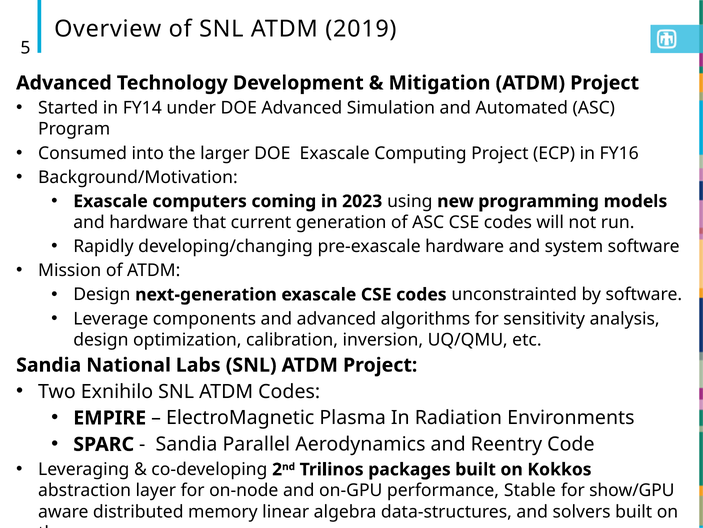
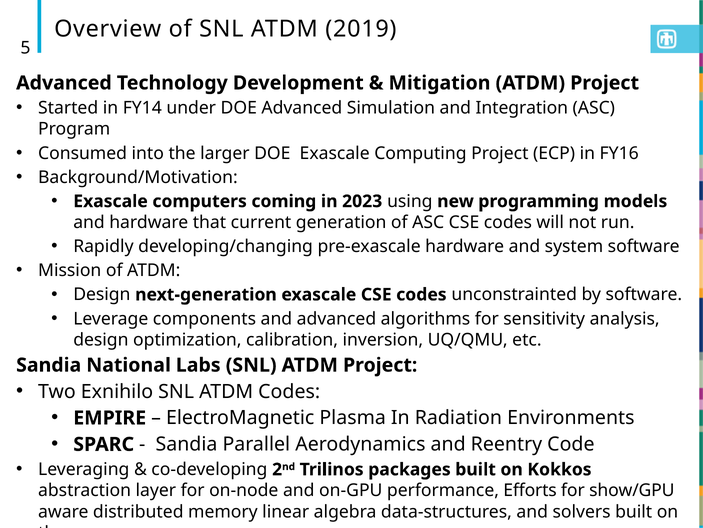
Automated: Automated -> Integration
Stable: Stable -> Efforts
